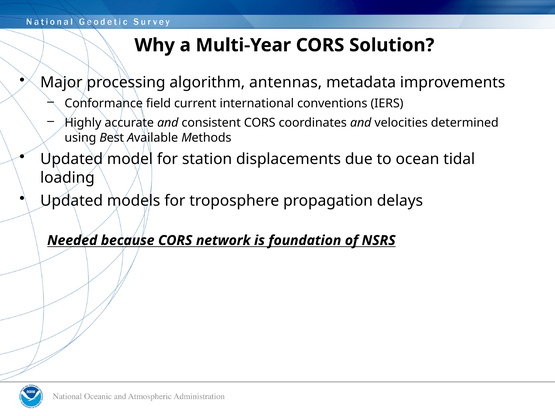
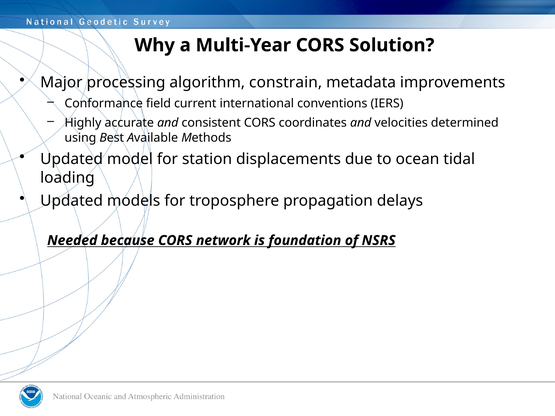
antennas: antennas -> constrain
